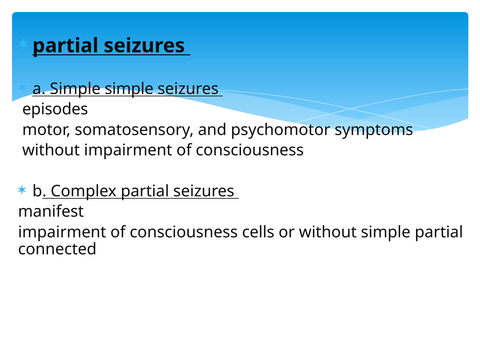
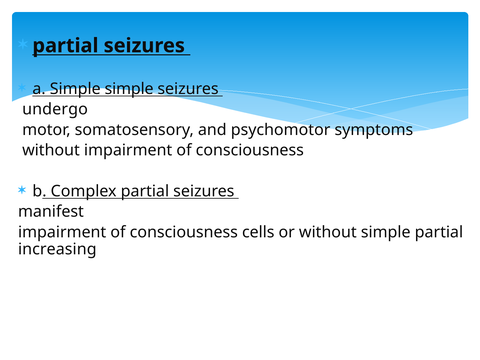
episodes: episodes -> undergo
connected: connected -> increasing
